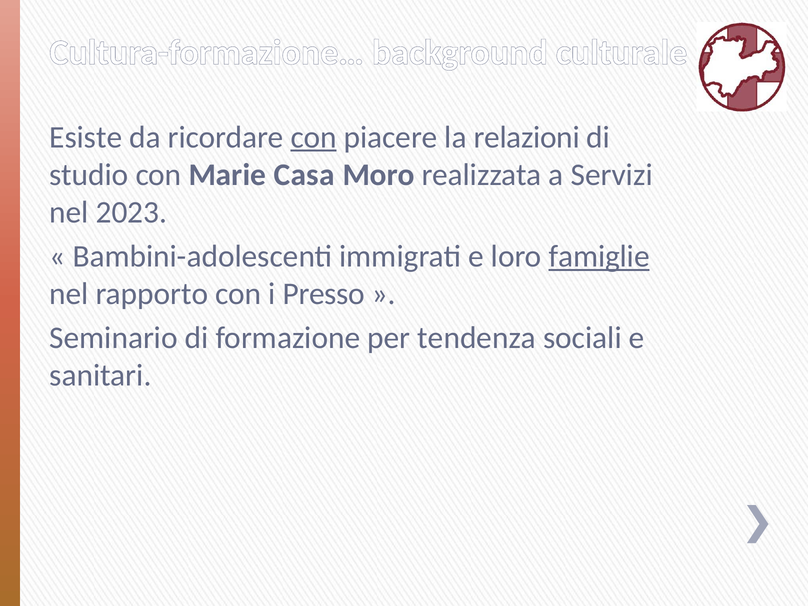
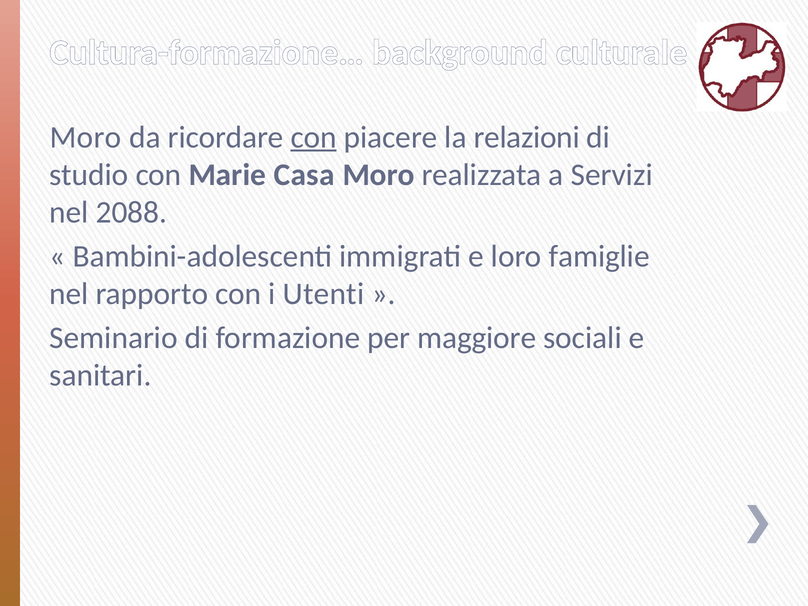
Esiste at (86, 137): Esiste -> Moro
2023: 2023 -> 2088
famiglie underline: present -> none
Presso: Presso -> Utenti
tendenza: tendenza -> maggiore
